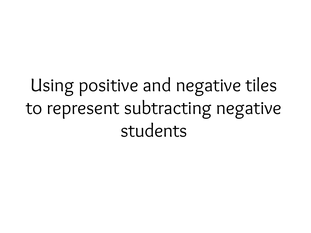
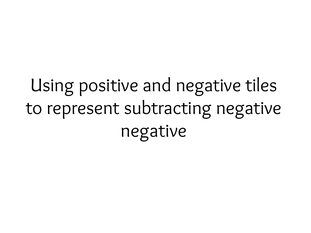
students at (154, 131): students -> negative
